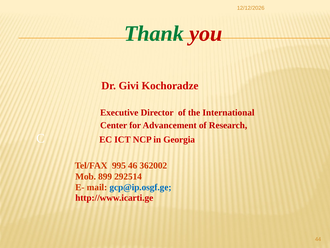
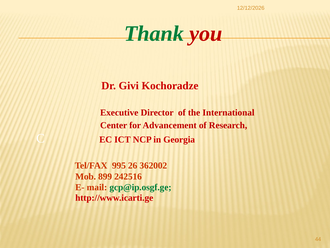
46: 46 -> 26
292514: 292514 -> 242516
gcp@ip.osgf.ge colour: blue -> green
